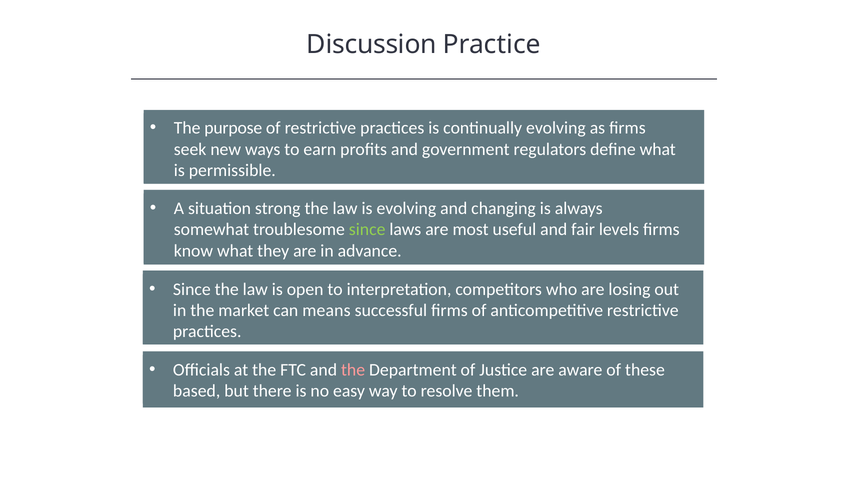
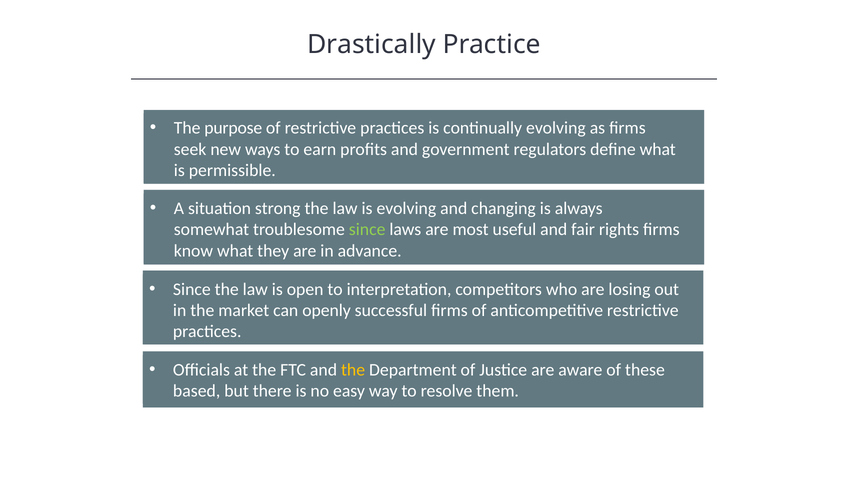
Discussion: Discussion -> Drastically
levels: levels -> rights
means: means -> openly
the at (353, 370) colour: pink -> yellow
